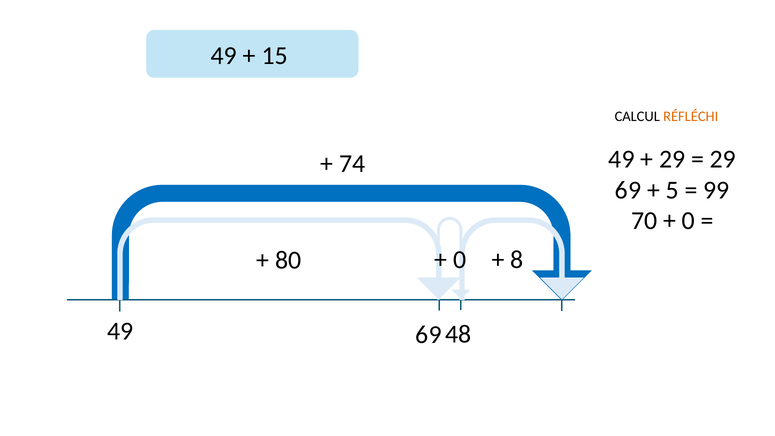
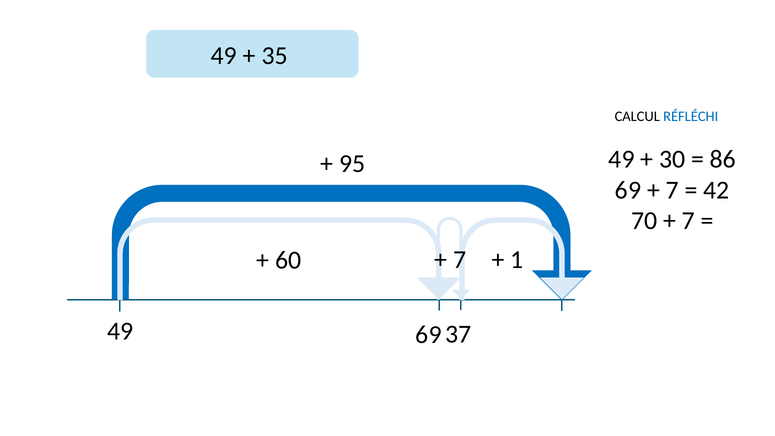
15: 15 -> 35
RÉFLÉCHI colour: orange -> blue
29 at (672, 159): 29 -> 30
29 at (723, 159): 29 -> 86
74: 74 -> 95
5 at (672, 190): 5 -> 7
99: 99 -> 42
0 at (688, 221): 0 -> 7
8: 8 -> 1
80: 80 -> 60
0 at (460, 260): 0 -> 7
48: 48 -> 37
